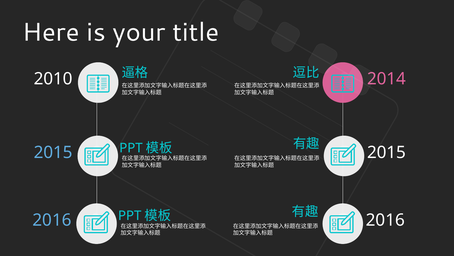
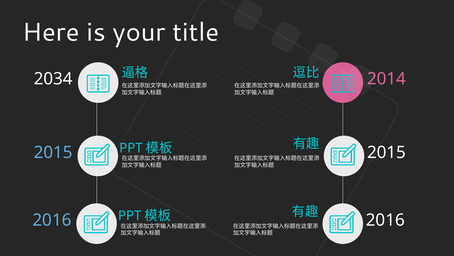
2010: 2010 -> 2034
